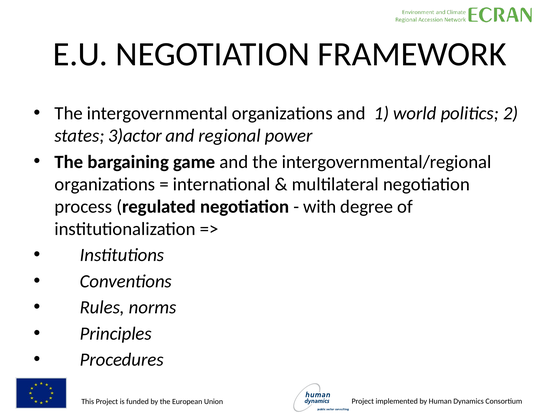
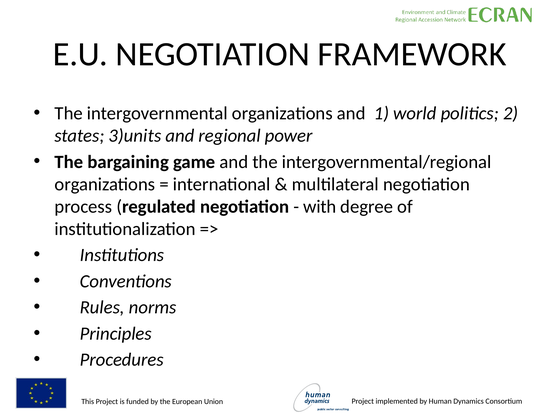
3)actor: 3)actor -> 3)units
